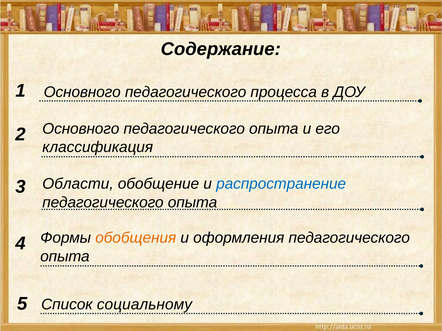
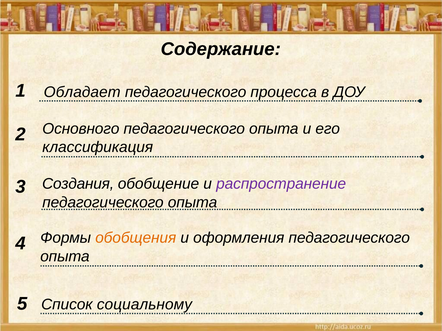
Основного at (82, 92): Основного -> Обладает
Области: Области -> Создания
распространение colour: blue -> purple
